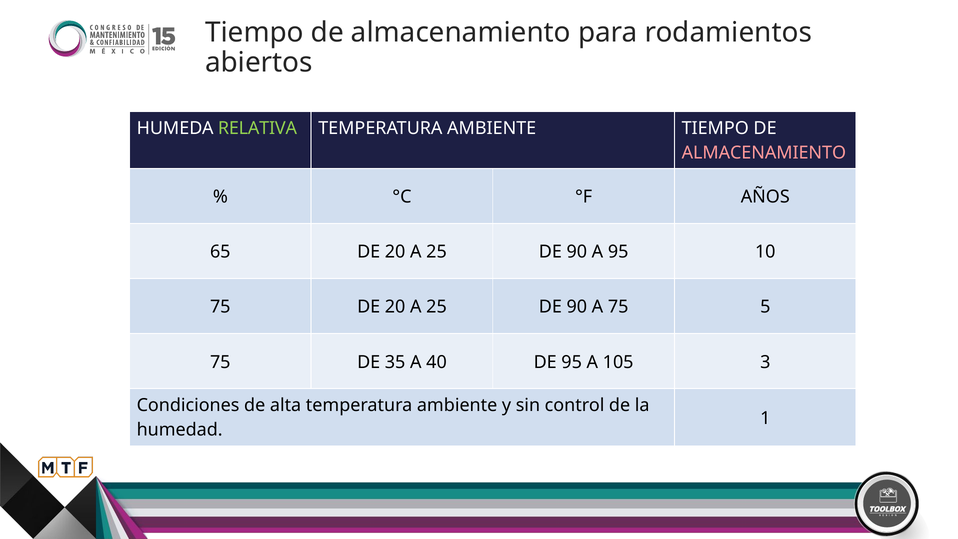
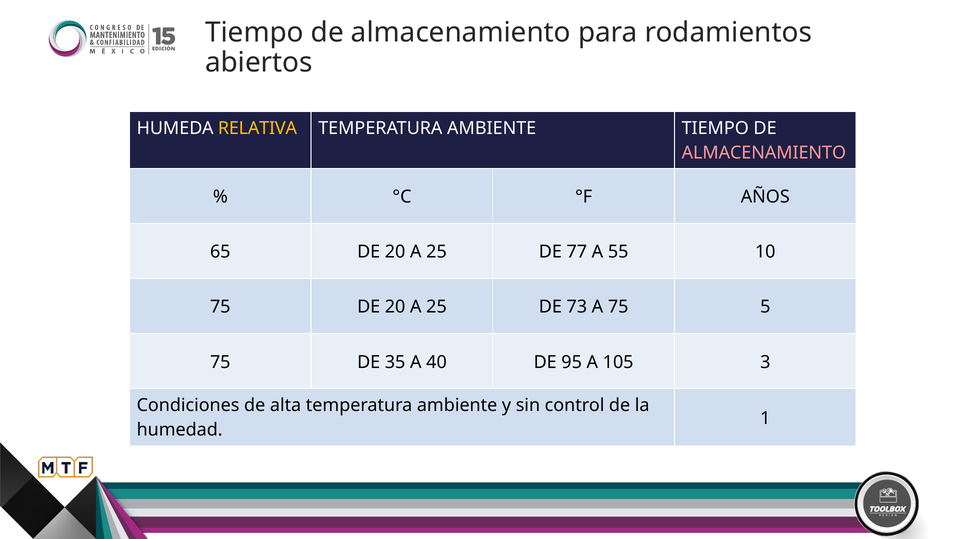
RELATIVA colour: light green -> yellow
90 at (577, 252): 90 -> 77
A 95: 95 -> 55
90 at (577, 307): 90 -> 73
